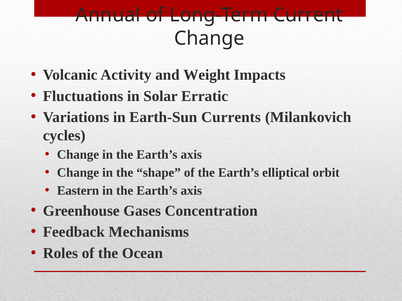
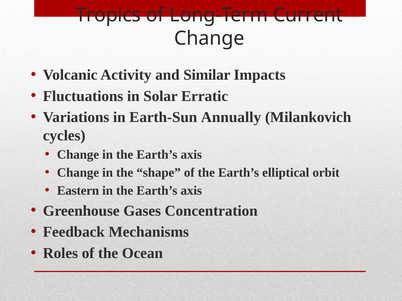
Annual: Annual -> Tropics
Weight: Weight -> Similar
Currents: Currents -> Annually
